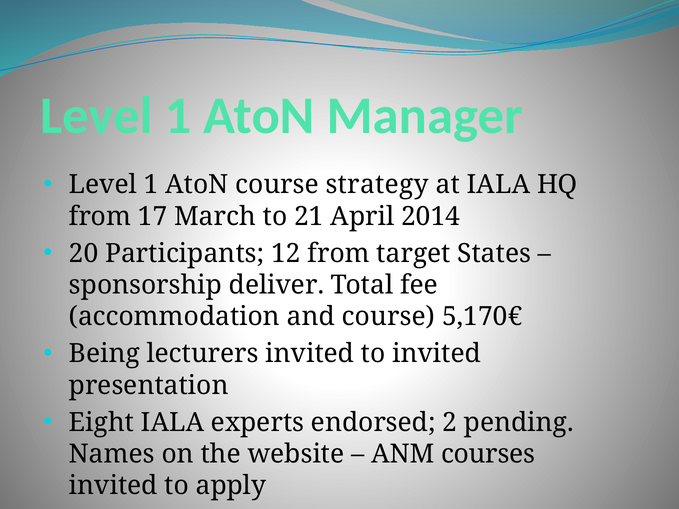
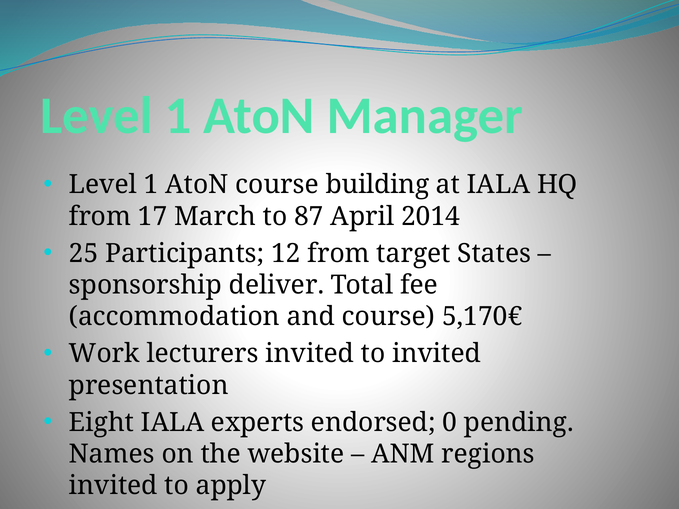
strategy: strategy -> building
21: 21 -> 87
20: 20 -> 25
Being: Being -> Work
2: 2 -> 0
courses: courses -> regions
